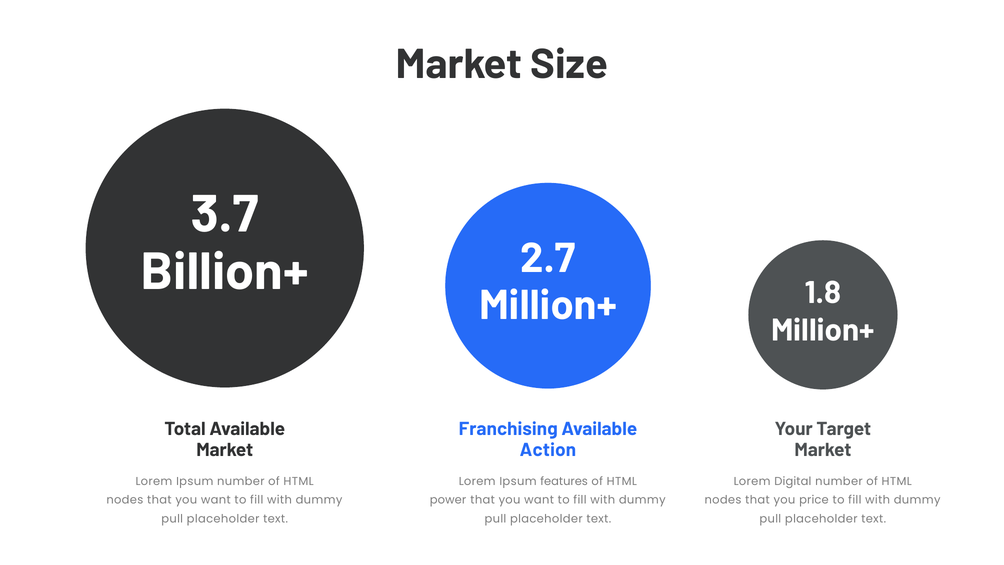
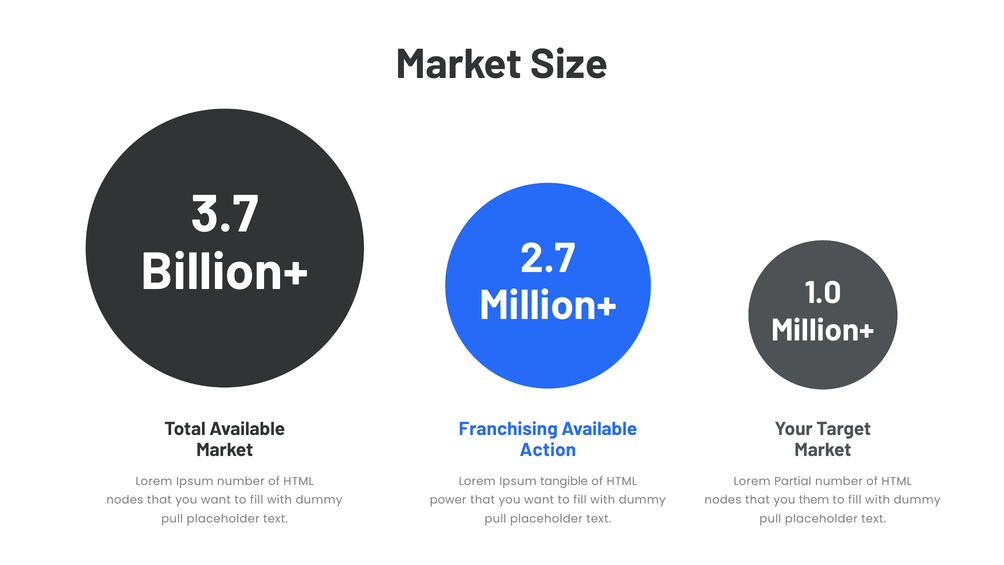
1.8: 1.8 -> 1.0
features: features -> tangible
Digital: Digital -> Partial
price: price -> them
